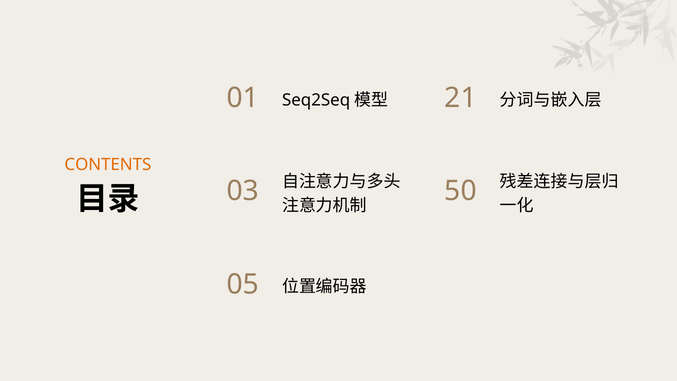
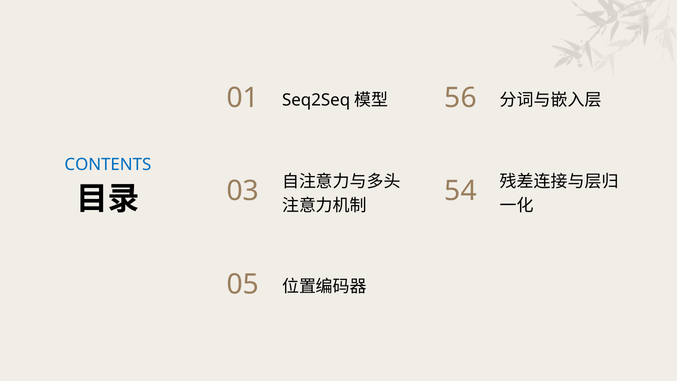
21: 21 -> 56
CONTENTS colour: orange -> blue
50: 50 -> 54
